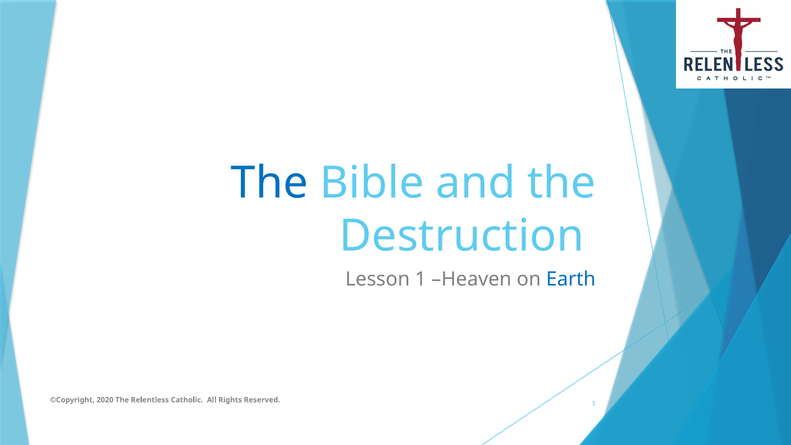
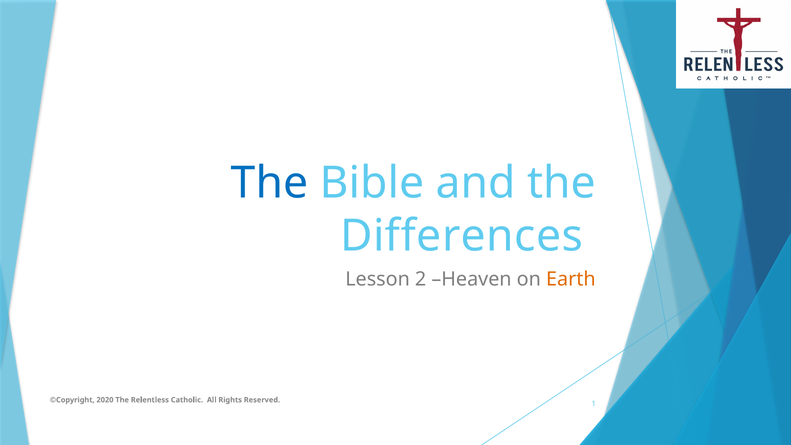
Destruction: Destruction -> Differences
Lesson 1: 1 -> 2
Earth colour: blue -> orange
